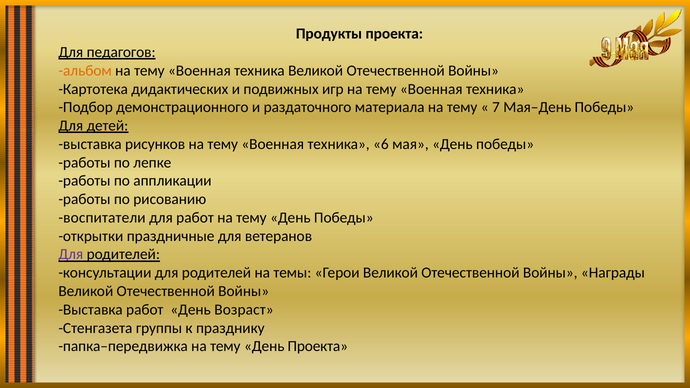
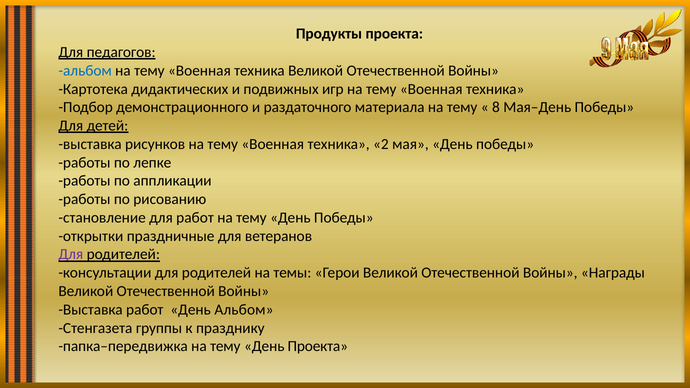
альбом at (85, 71) colour: orange -> blue
7: 7 -> 8
6: 6 -> 2
воспитатели: воспитатели -> становление
День Возраст: Возраст -> Альбом
